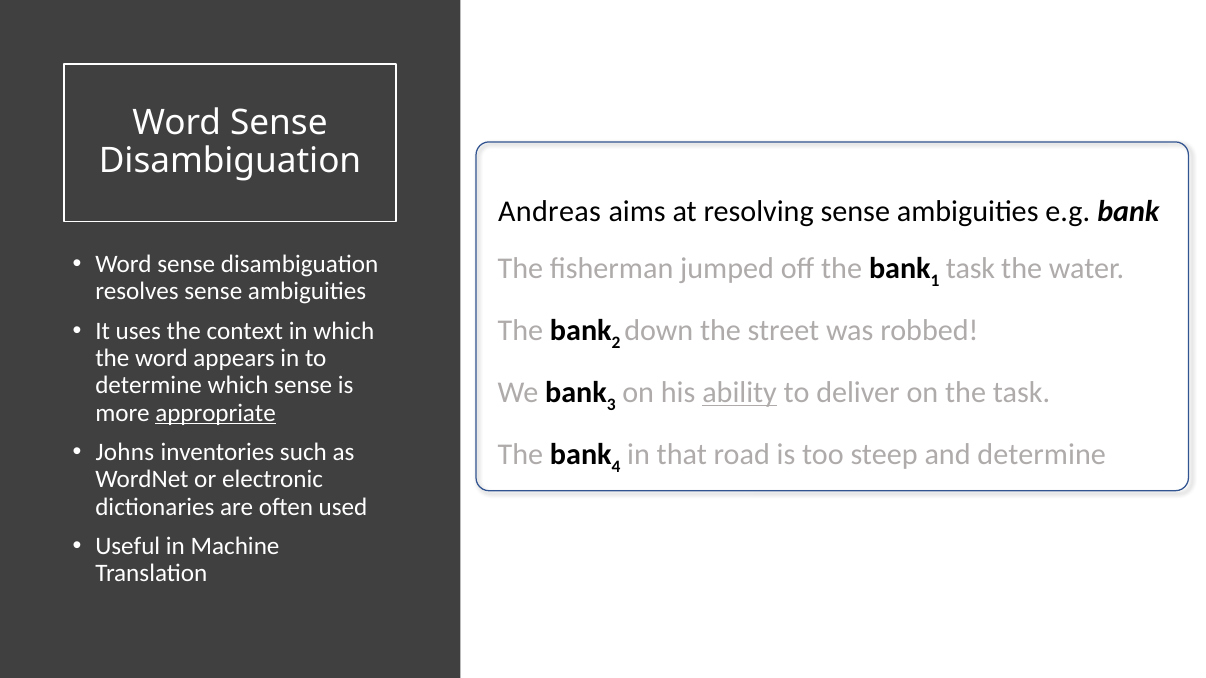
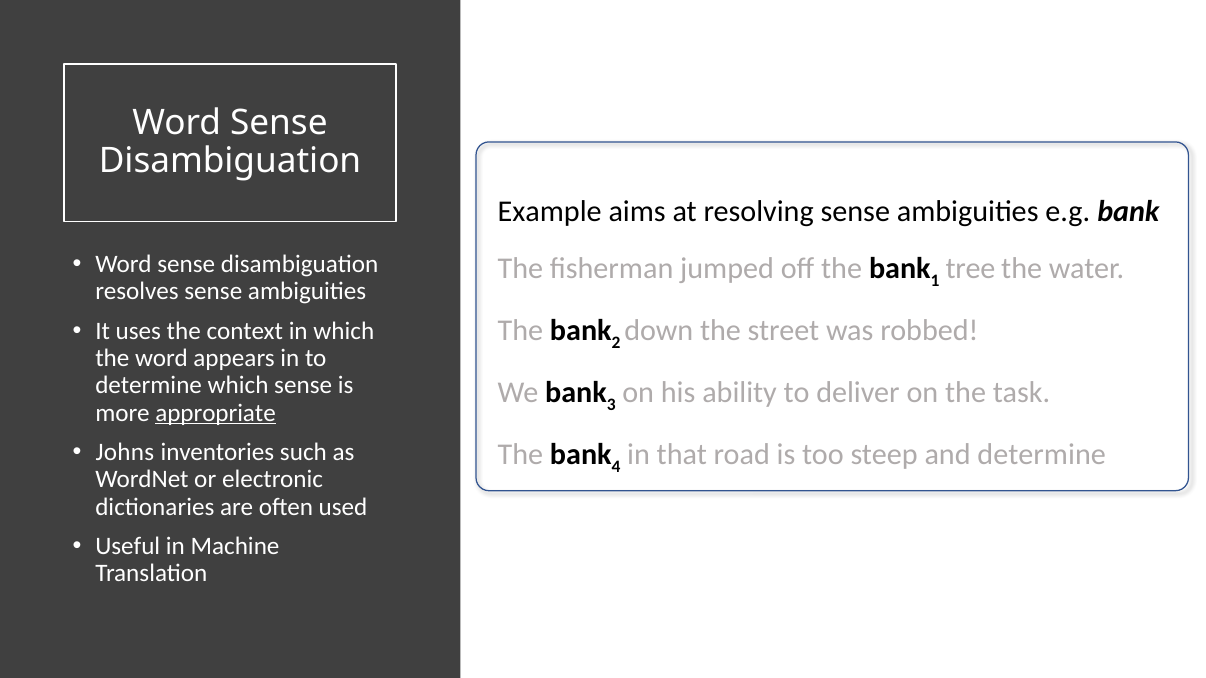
Andreas: Andreas -> Example
task at (971, 268): task -> tree
ability underline: present -> none
